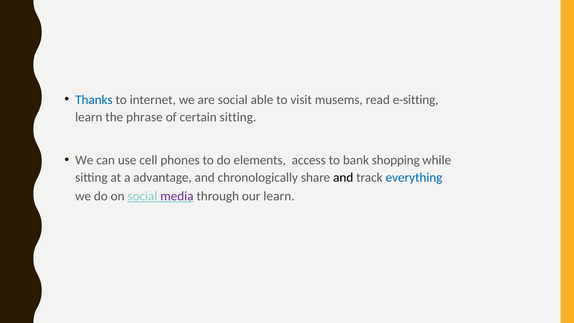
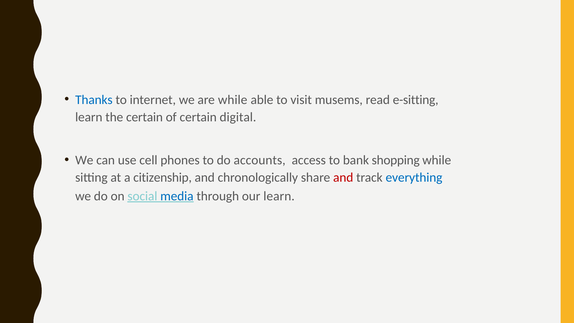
are social: social -> while
the phrase: phrase -> certain
certain sitting: sitting -> digital
elements: elements -> accounts
advantage: advantage -> citizenship
and at (343, 177) colour: black -> red
media colour: purple -> blue
